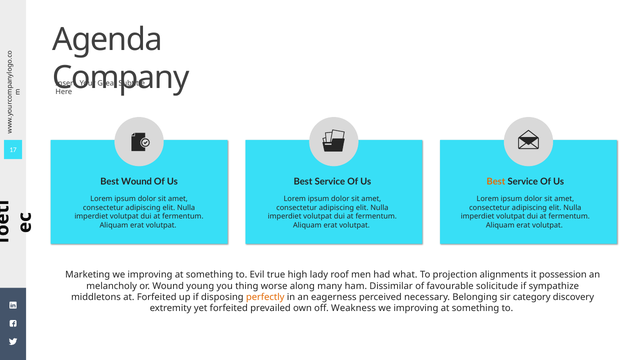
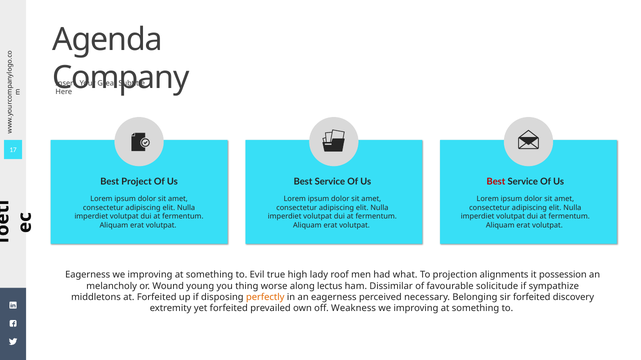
Best Wound: Wound -> Project
Best at (496, 182) colour: orange -> red
Marketing at (88, 275): Marketing -> Eagerness
many: many -> lectus
sir category: category -> forfeited
